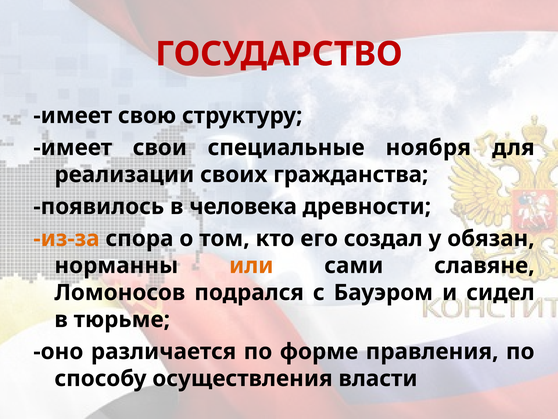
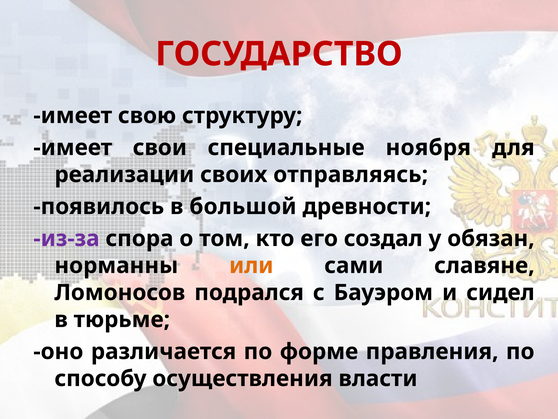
гражданства: гражданства -> отправляясь
человека: человека -> большой
из-за colour: orange -> purple
